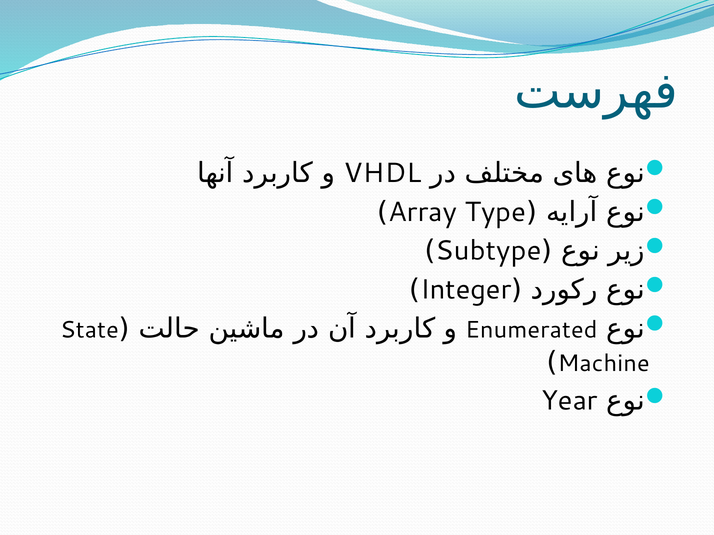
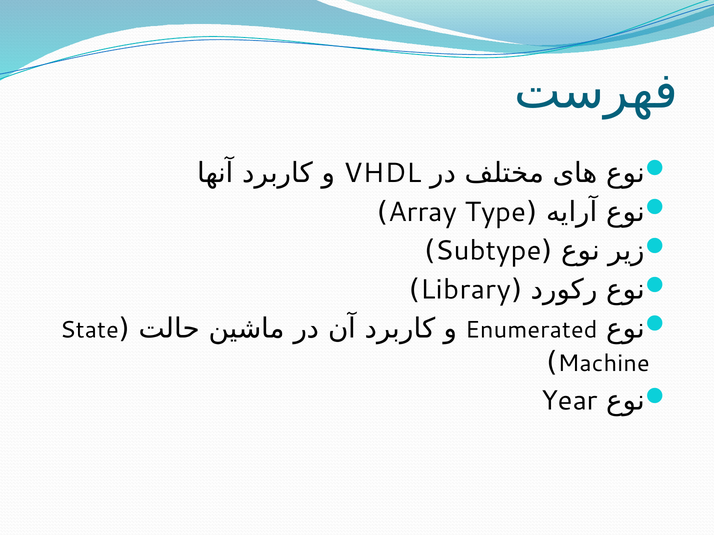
Integer: Integer -> Library
